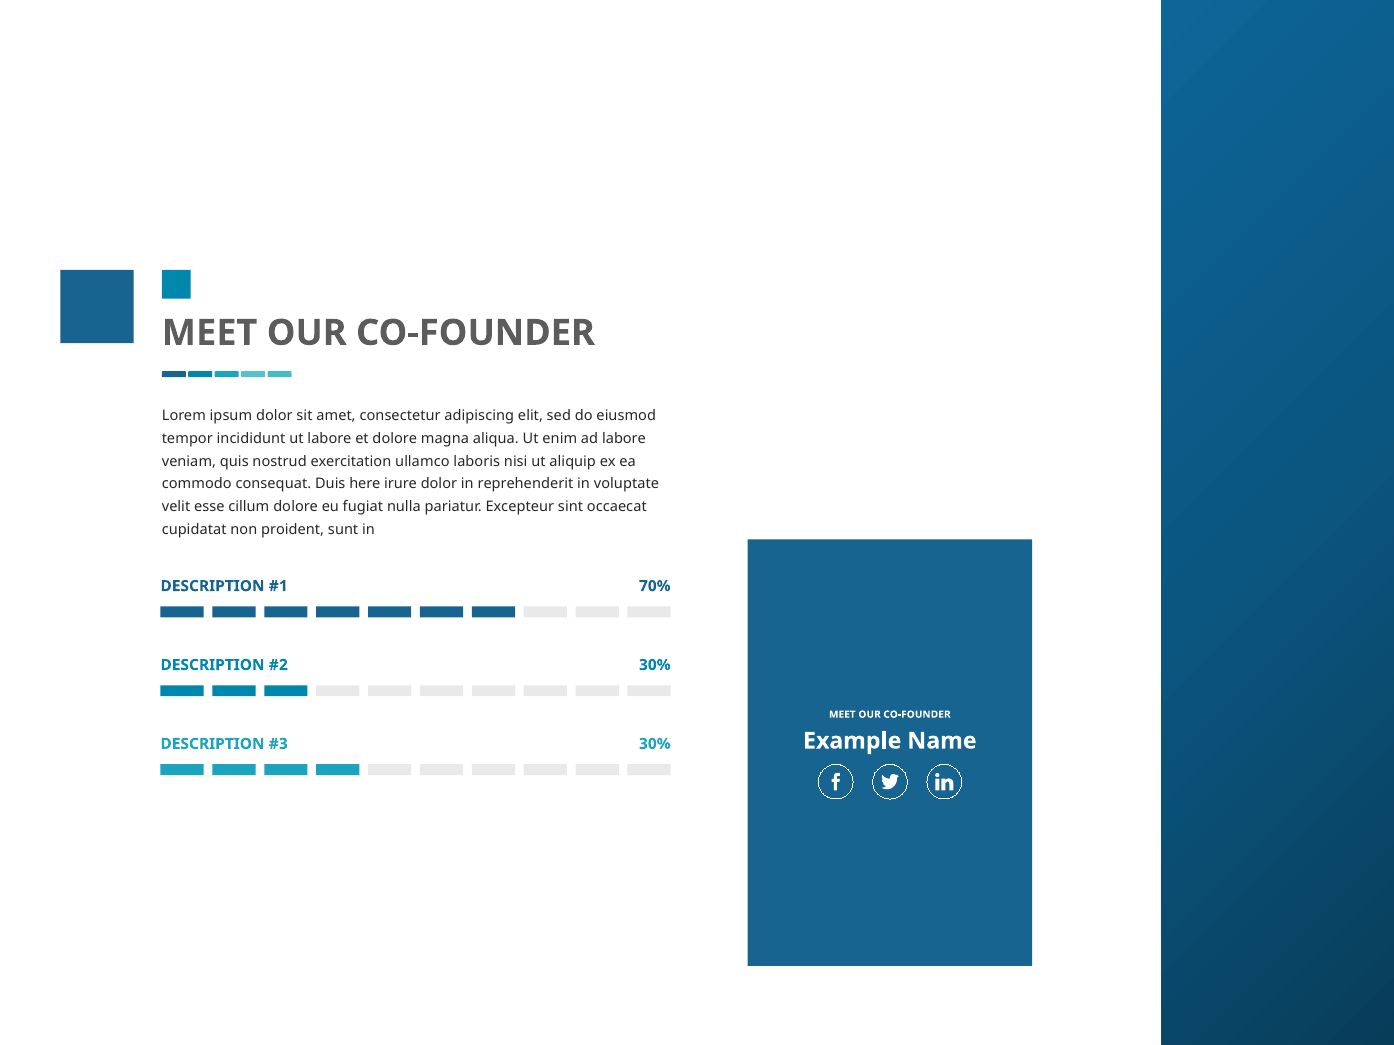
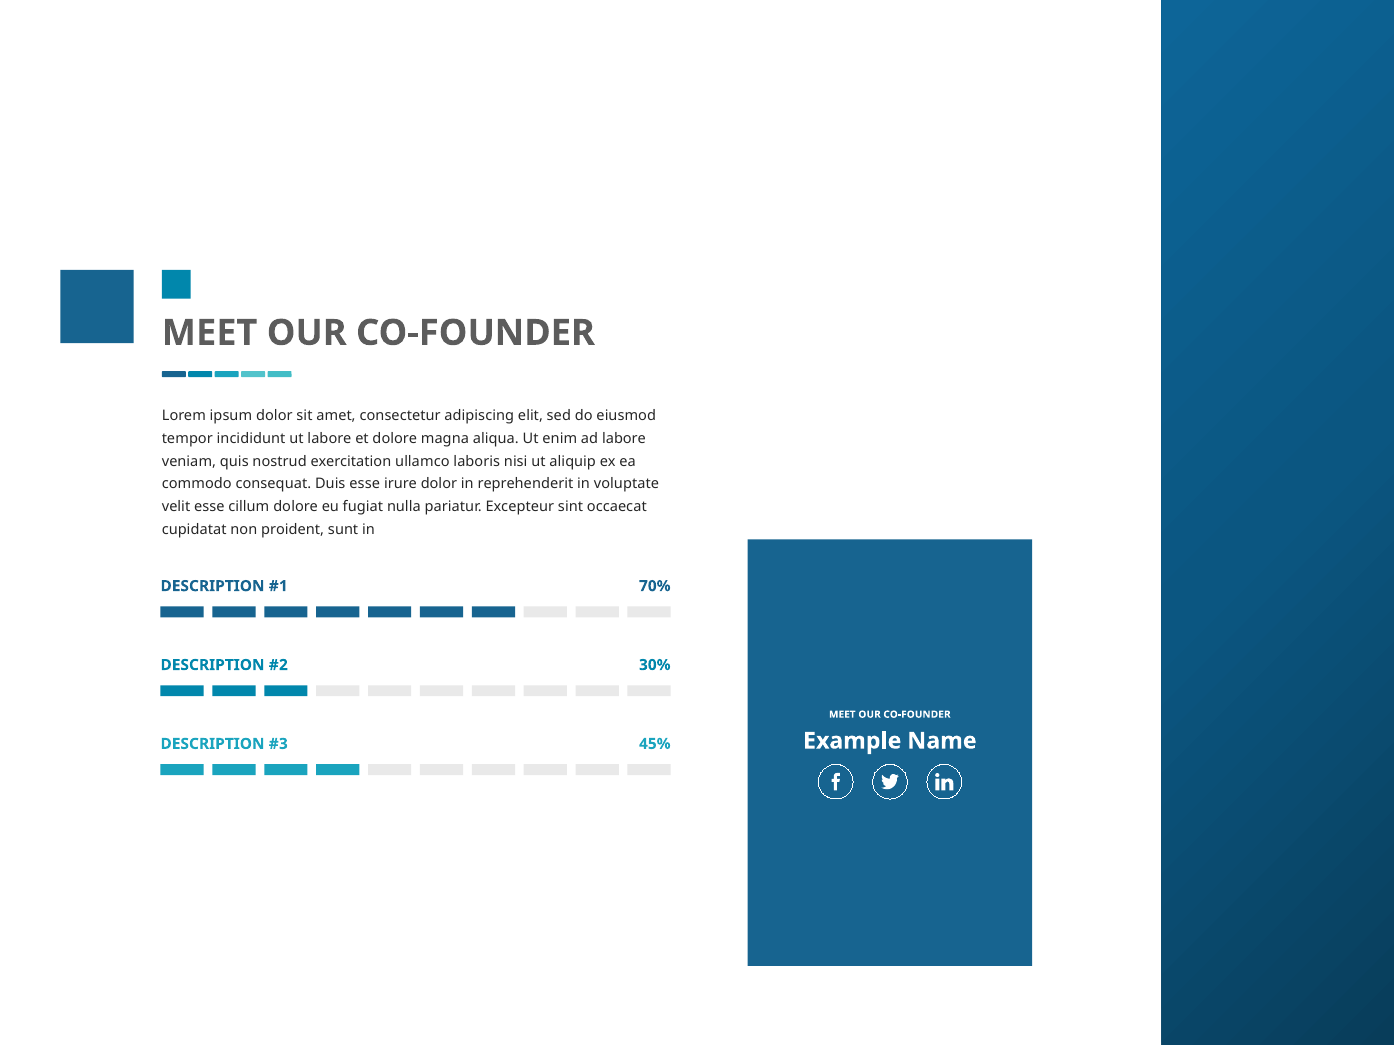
Duis here: here -> esse
30% at (655, 744): 30% -> 45%
